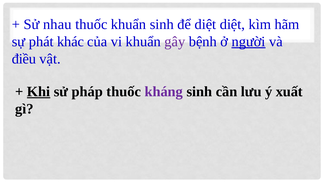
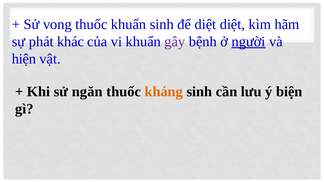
nhau: nhau -> vong
điều: điều -> hiện
Khi underline: present -> none
pháp: pháp -> ngăn
kháng colour: purple -> orange
xuất: xuất -> biện
